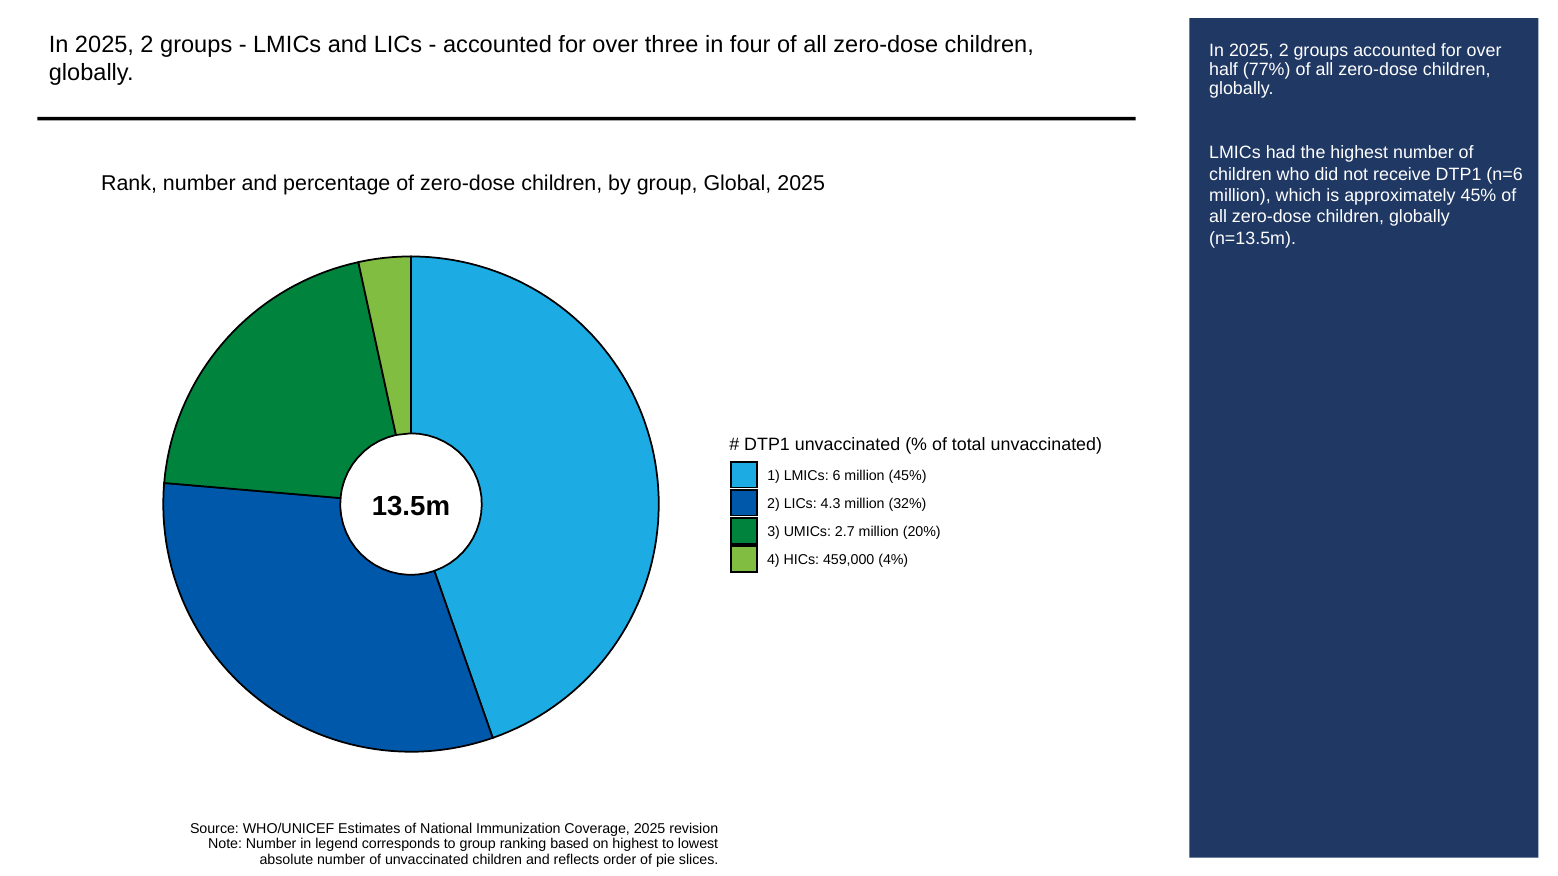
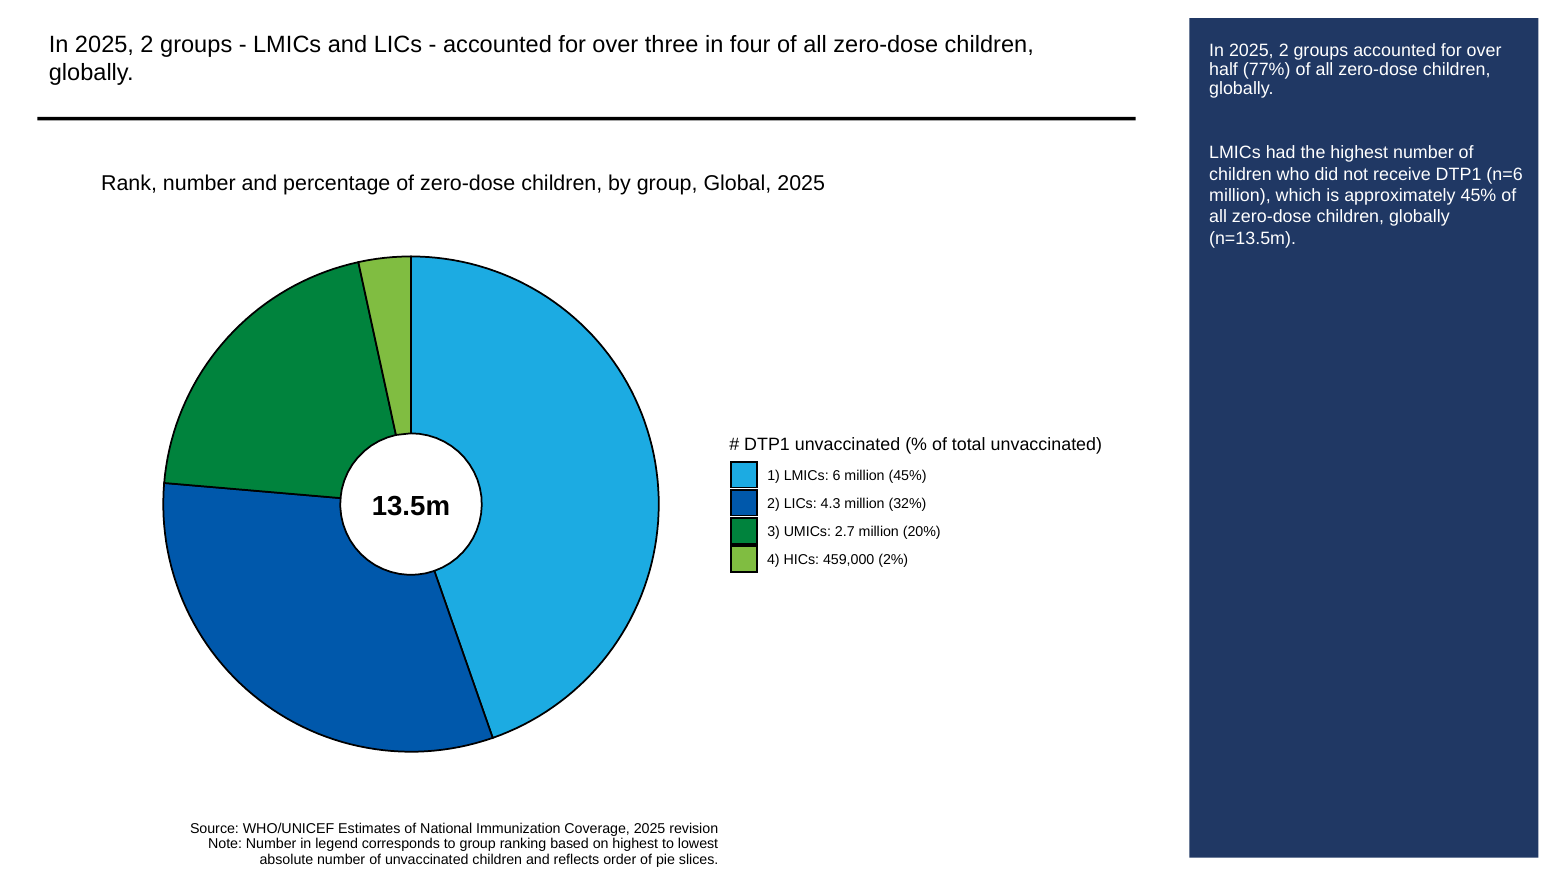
4%: 4% -> 2%
